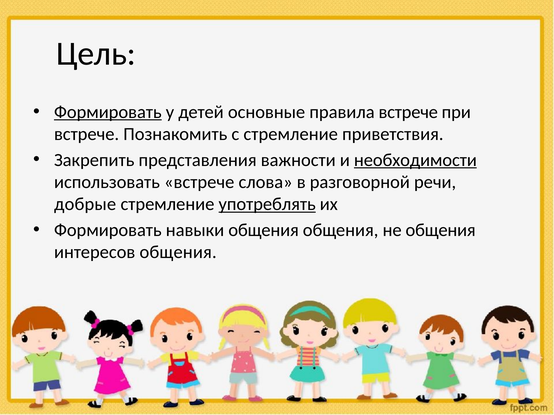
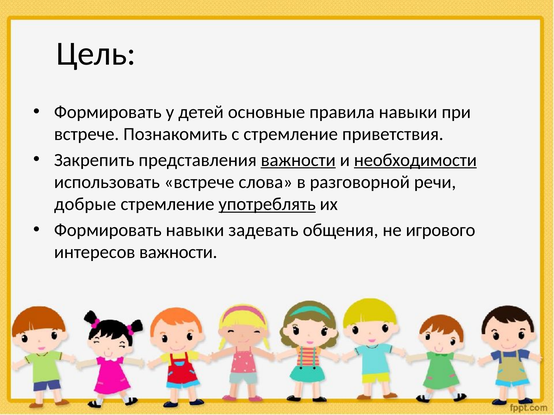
Формировать at (108, 112) underline: present -> none
правила встрече: встрече -> навыки
важности at (298, 160) underline: none -> present
навыки общения: общения -> задевать
не общения: общения -> игрового
интересов общения: общения -> важности
